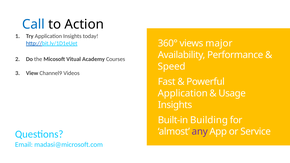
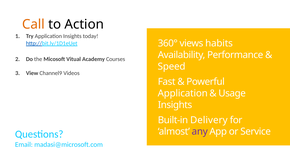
Call colour: blue -> orange
major: major -> habits
Building: Building -> Delivery
